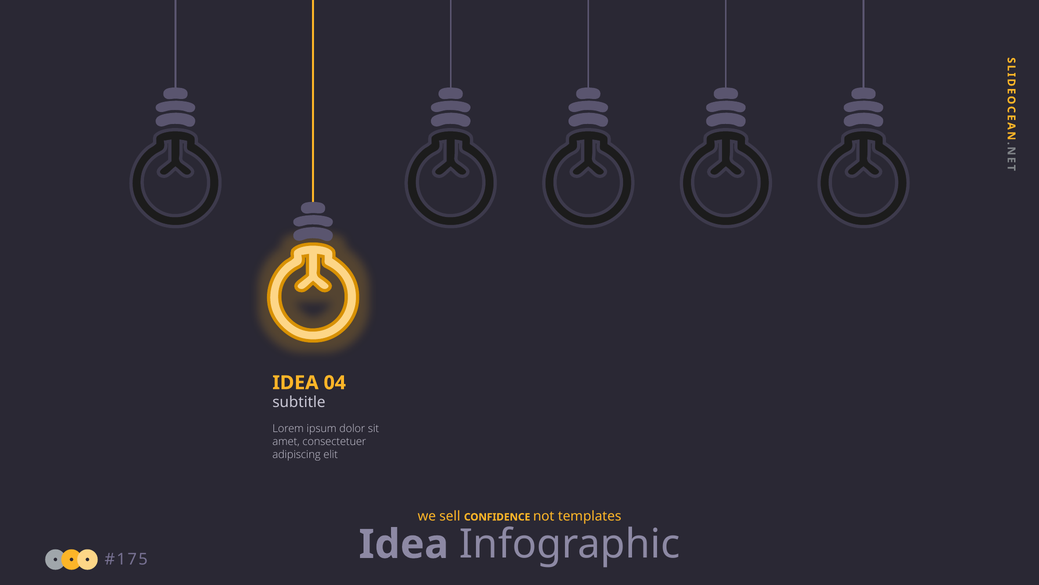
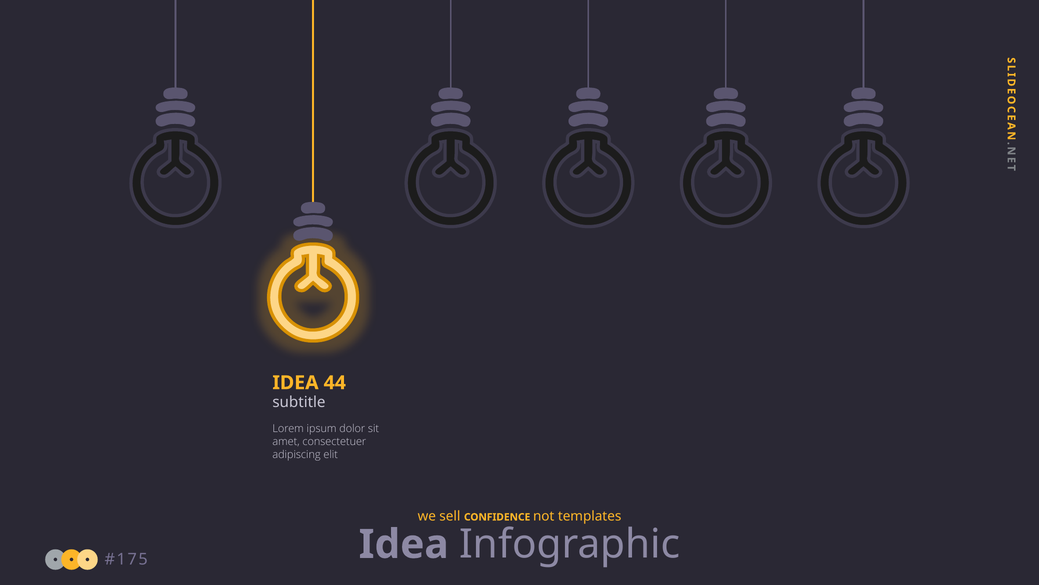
04: 04 -> 44
